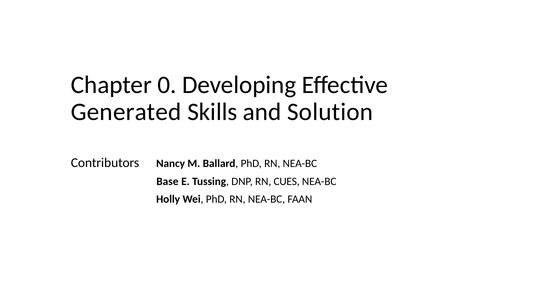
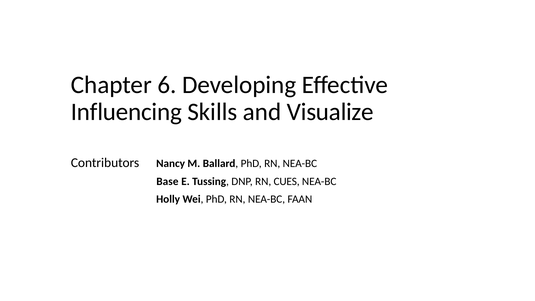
0: 0 -> 6
Generated: Generated -> Influencing
Solution: Solution -> Visualize
